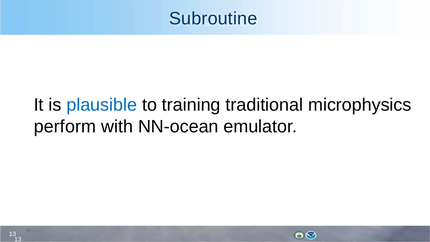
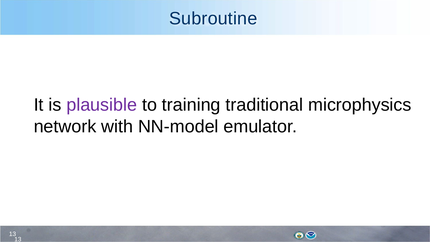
plausible colour: blue -> purple
perform: perform -> network
NN-ocean: NN-ocean -> NN-model
